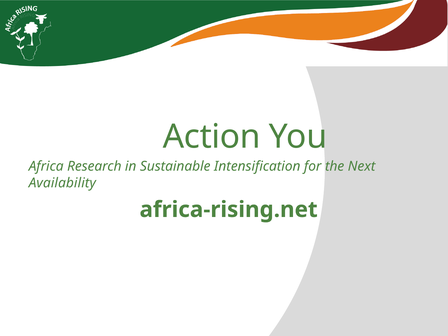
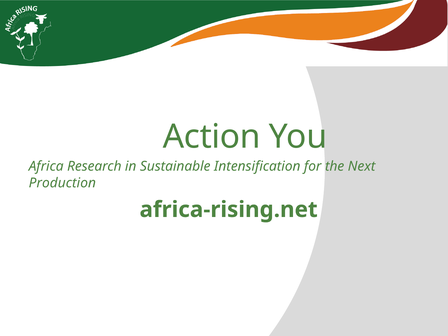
Availability: Availability -> Production
